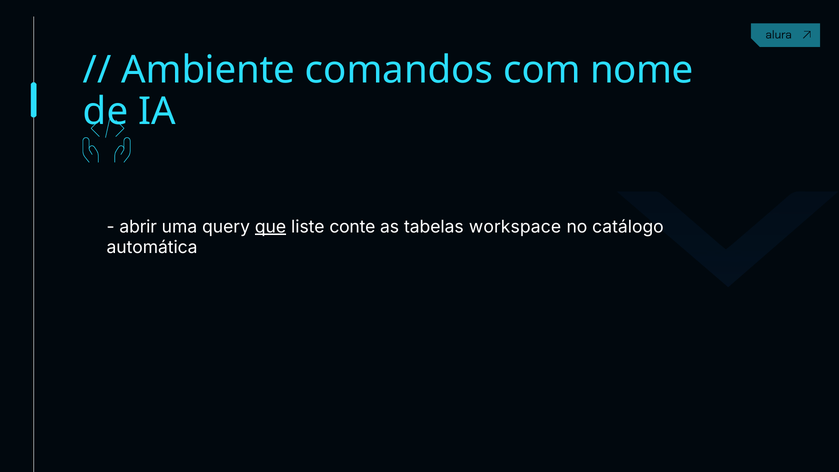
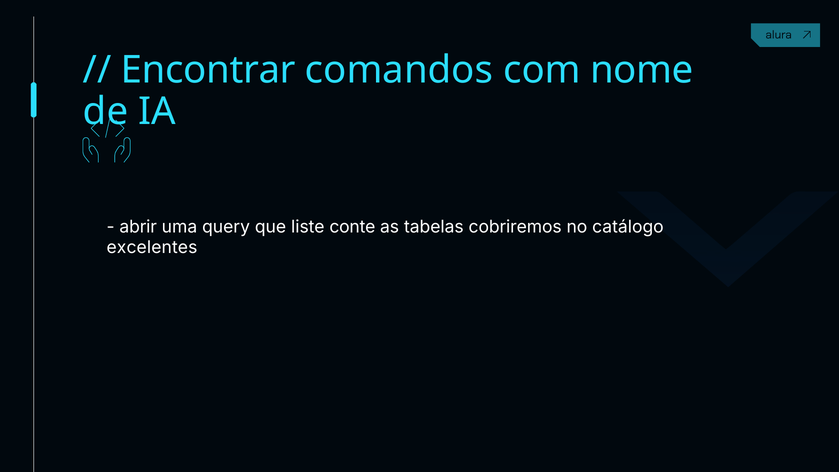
Ambiente: Ambiente -> Encontrar
que underline: present -> none
workspace: workspace -> cobriremos
automática: automática -> excelentes
